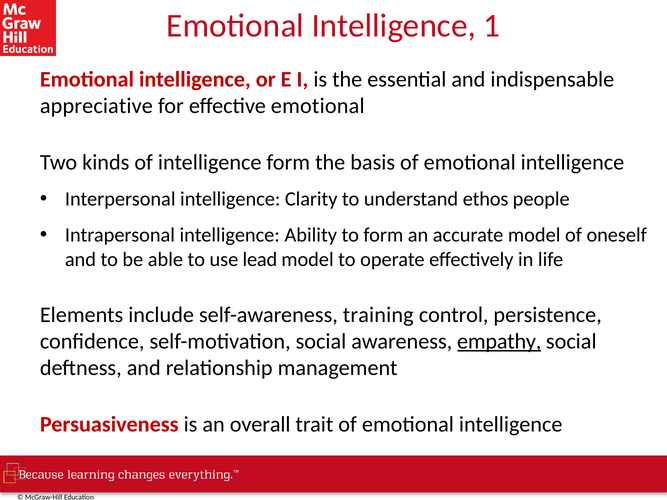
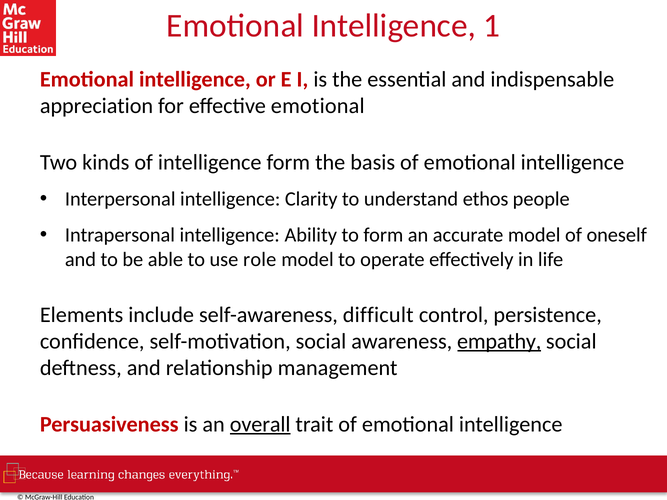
appreciative: appreciative -> appreciation
lead: lead -> role
training: training -> difficult
overall underline: none -> present
